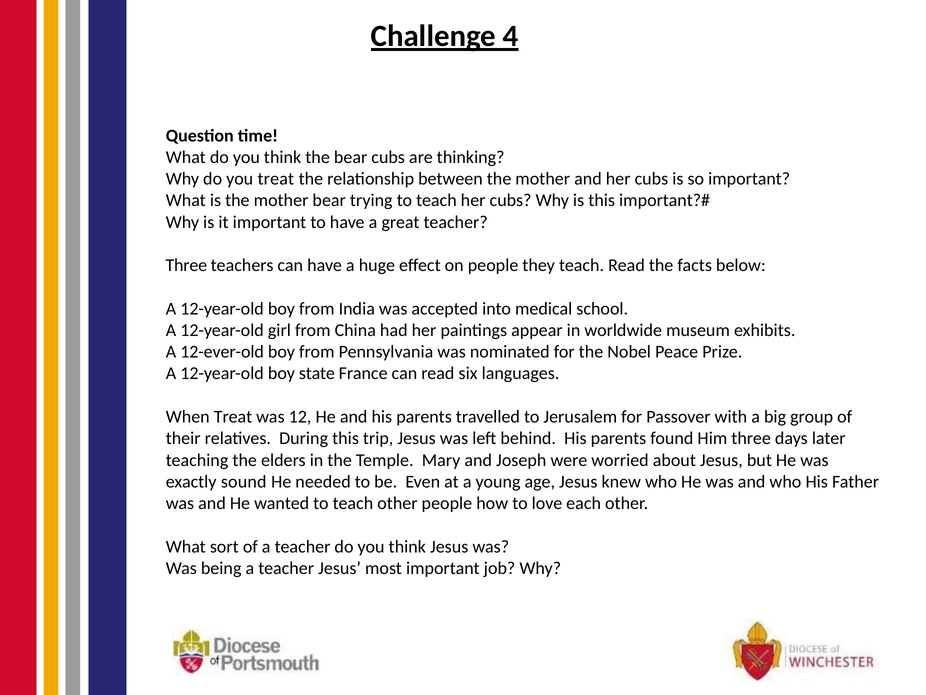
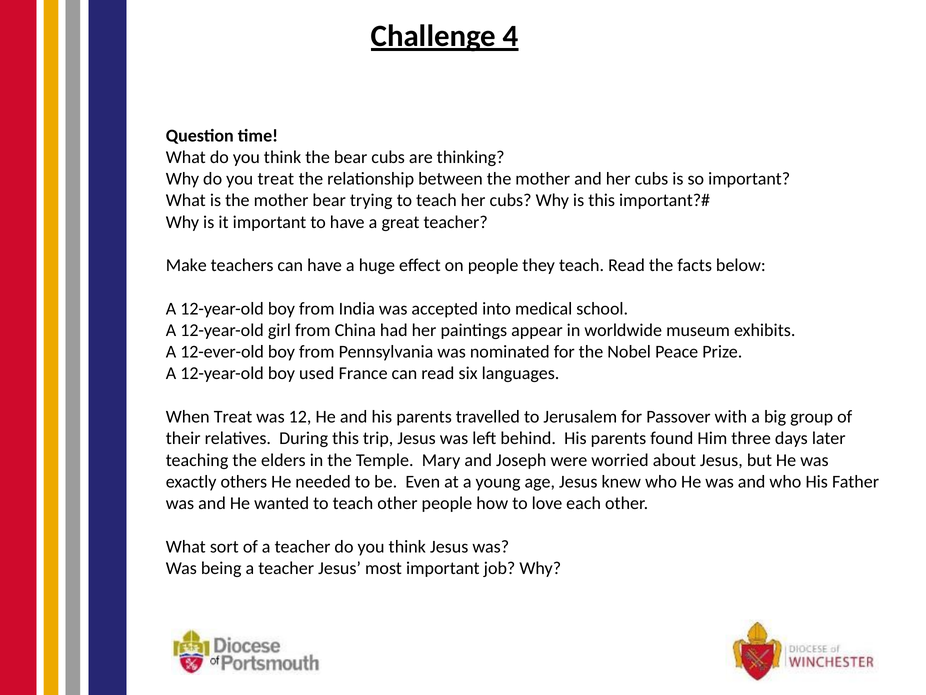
Three at (186, 265): Three -> Make
state: state -> used
sound: sound -> others
